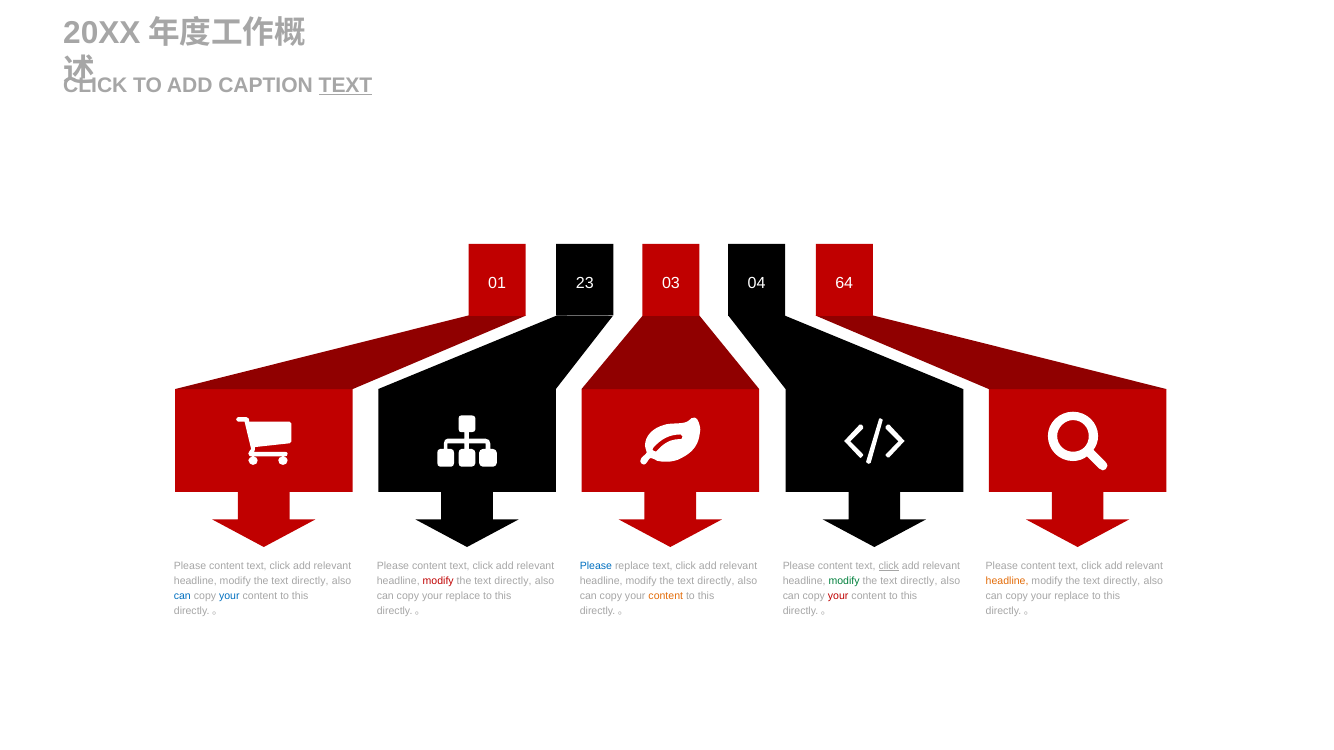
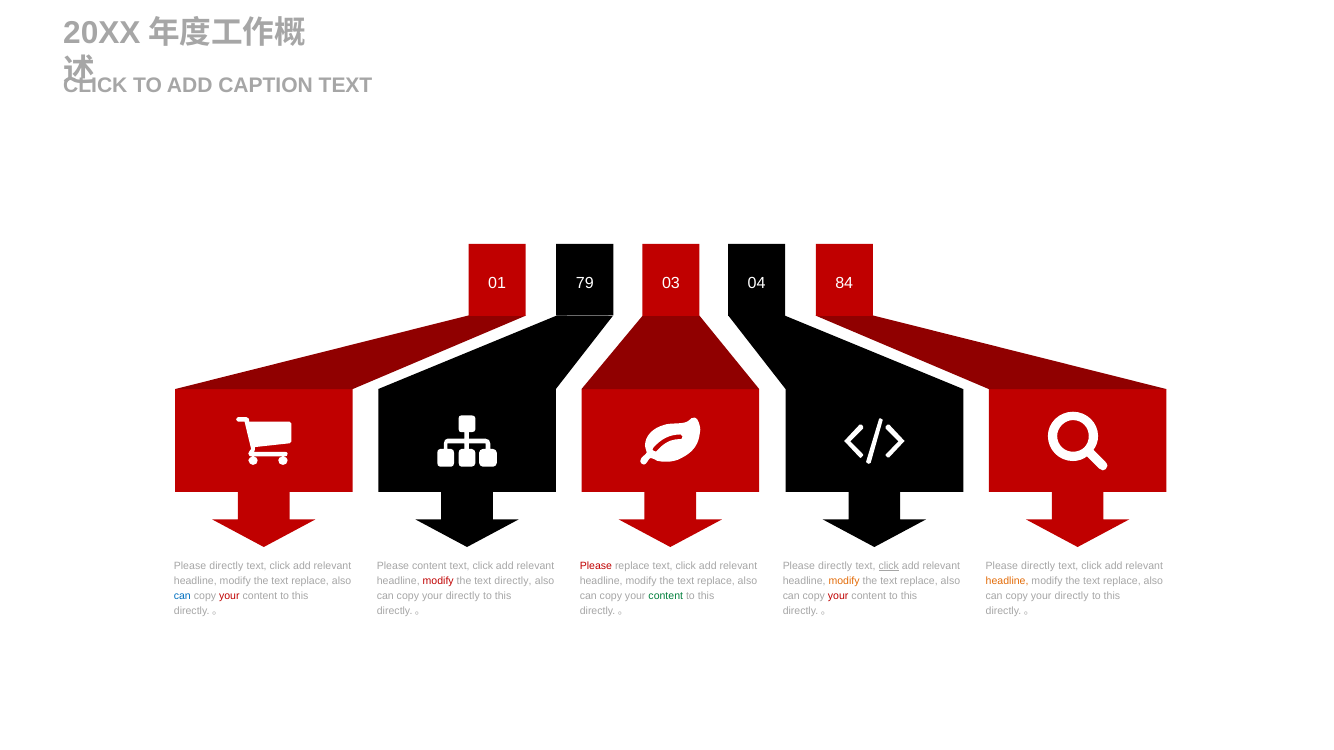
TEXT at (346, 86) underline: present -> none
23: 23 -> 79
64: 64 -> 84
content at (226, 566): content -> directly
Please at (596, 566) colour: blue -> red
content at (835, 566): content -> directly
content at (1038, 566): content -> directly
directly at (310, 582): directly -> replace
directly at (716, 582): directly -> replace
modify at (844, 582) colour: green -> orange
directly at (919, 582): directly -> replace
directly at (1122, 582): directly -> replace
your at (229, 597) colour: blue -> red
replace at (463, 597): replace -> directly
content at (666, 597) colour: orange -> green
replace at (1072, 597): replace -> directly
